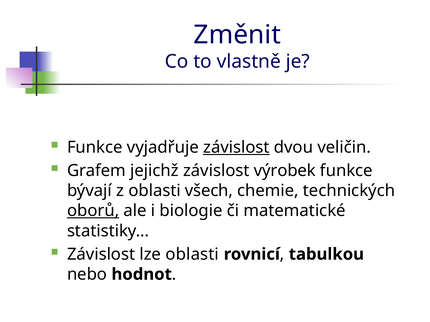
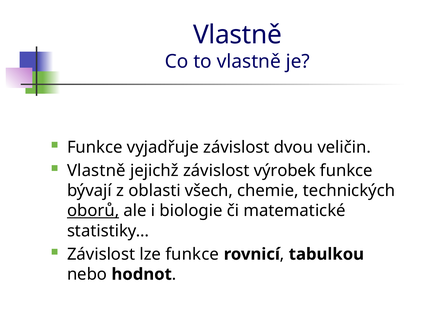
Změnit at (237, 35): Změnit -> Vlastně
závislost at (236, 148) underline: present -> none
Grafem at (96, 171): Grafem -> Vlastně
lze oblasti: oblasti -> funkce
